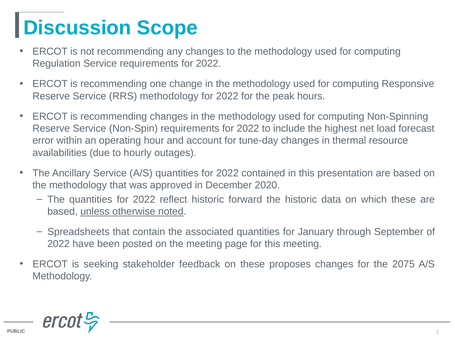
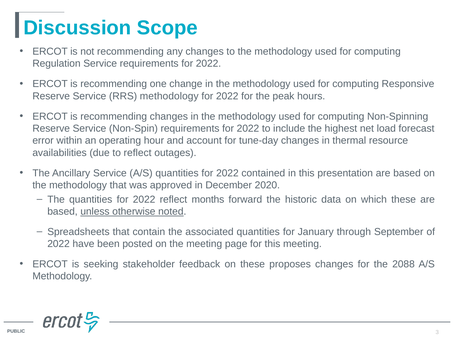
to hourly: hourly -> reflect
reflect historic: historic -> months
2075: 2075 -> 2088
